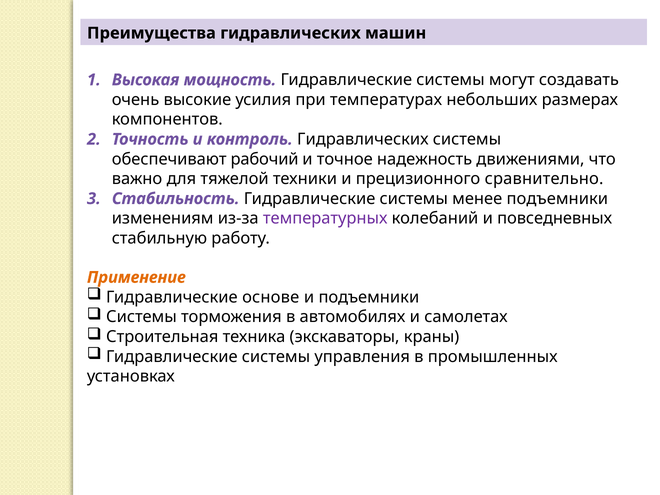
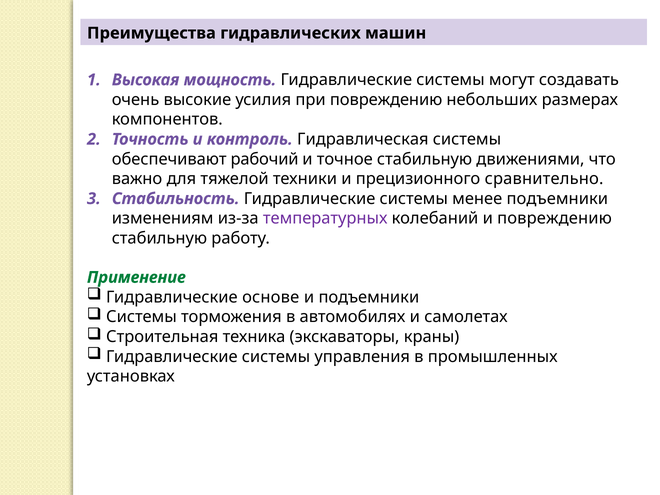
при температурах: температурах -> повреждению
контроль Гидравлических: Гидравлических -> Гидравлическая
точное надежность: надежность -> стабильную
и повседневных: повседневных -> повреждению
Применение colour: orange -> green
